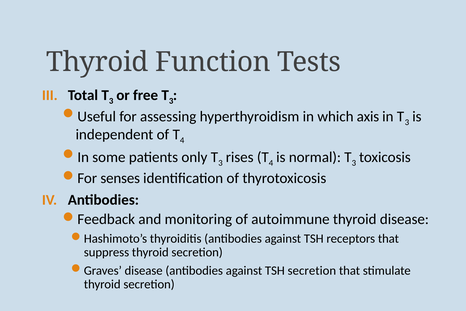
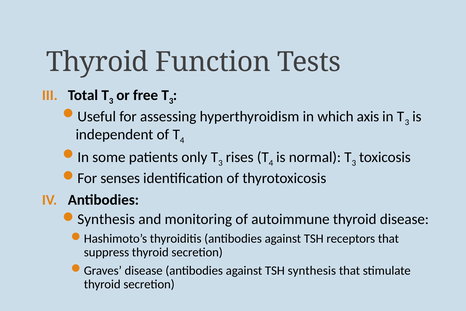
Feedback at (106, 219): Feedback -> Synthesis
TSH secretion: secretion -> synthesis
